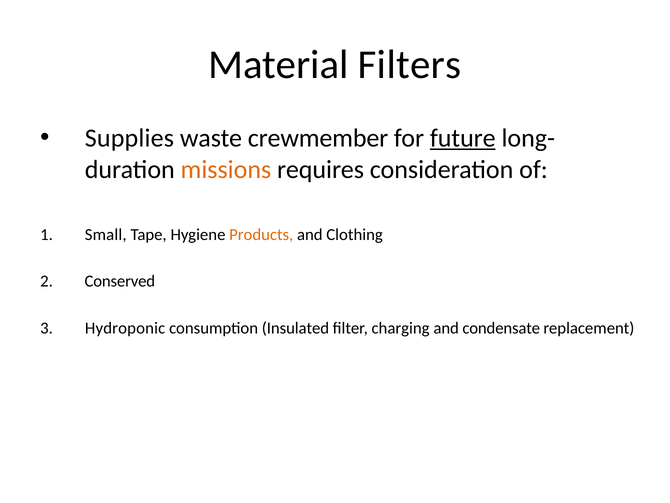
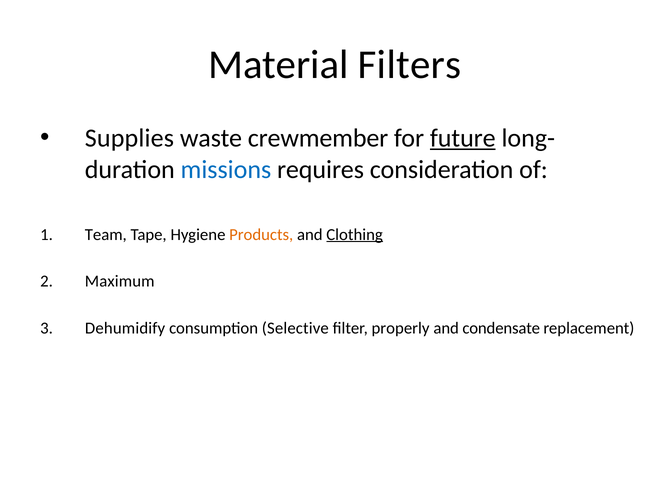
missions colour: orange -> blue
Small: Small -> Team
Clothing underline: none -> present
Conserved: Conserved -> Maximum
Hydroponic: Hydroponic -> Dehumidify
Insulated: Insulated -> Selective
charging: charging -> properly
